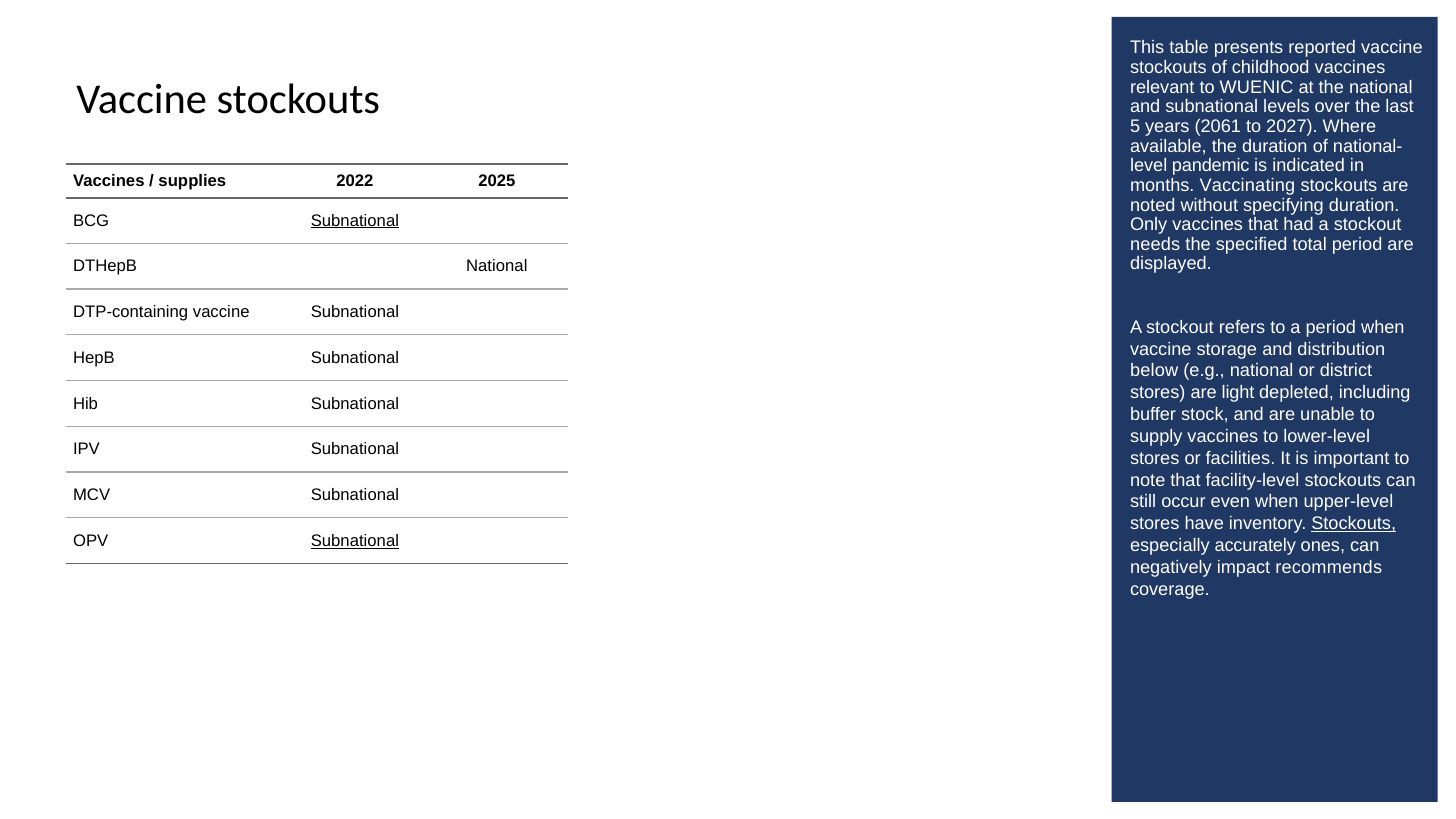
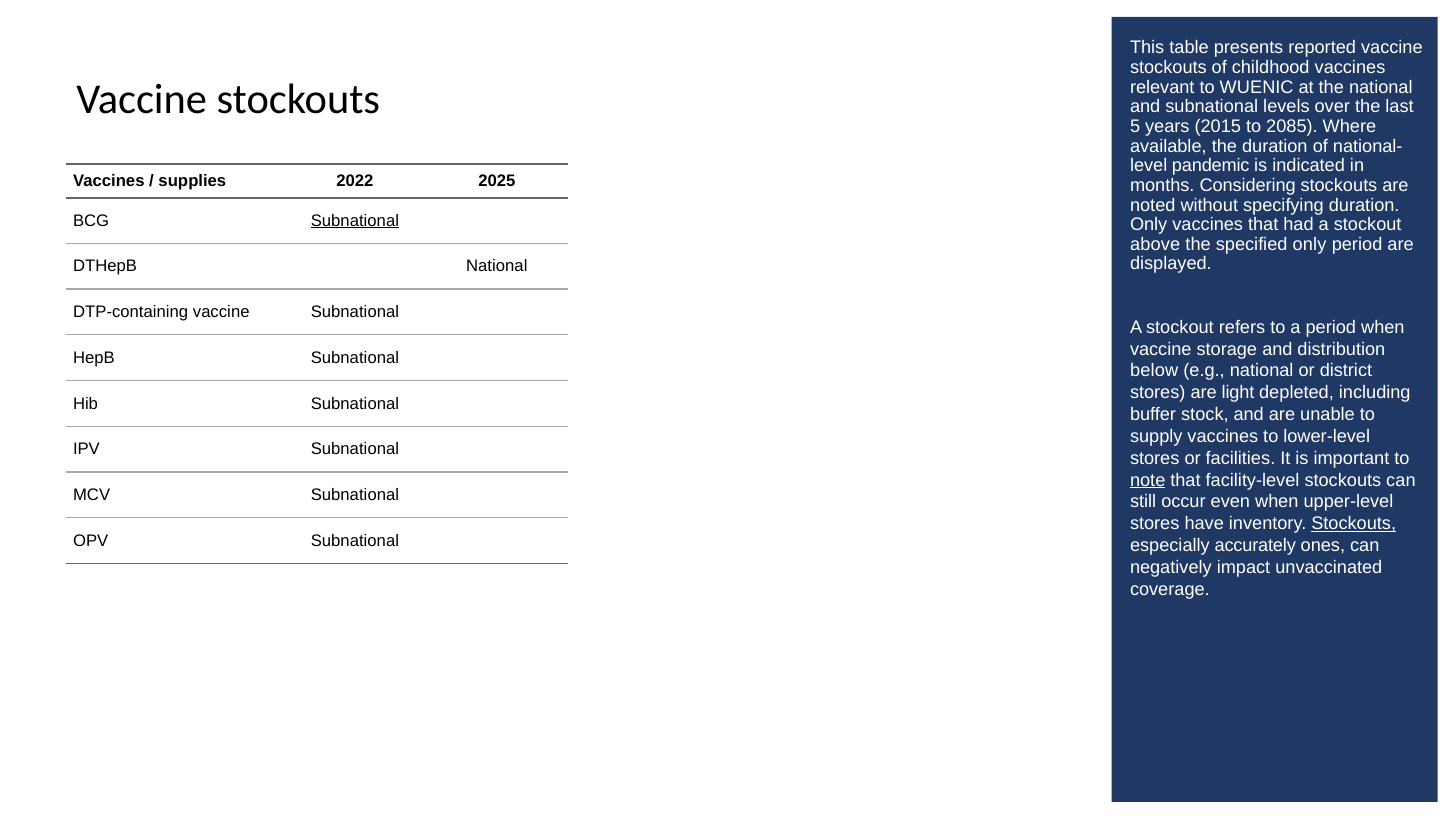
2061: 2061 -> 2015
2027: 2027 -> 2085
Vaccinating: Vaccinating -> Considering
needs: needs -> above
specified total: total -> only
note underline: none -> present
Subnational at (355, 541) underline: present -> none
recommends: recommends -> unvaccinated
